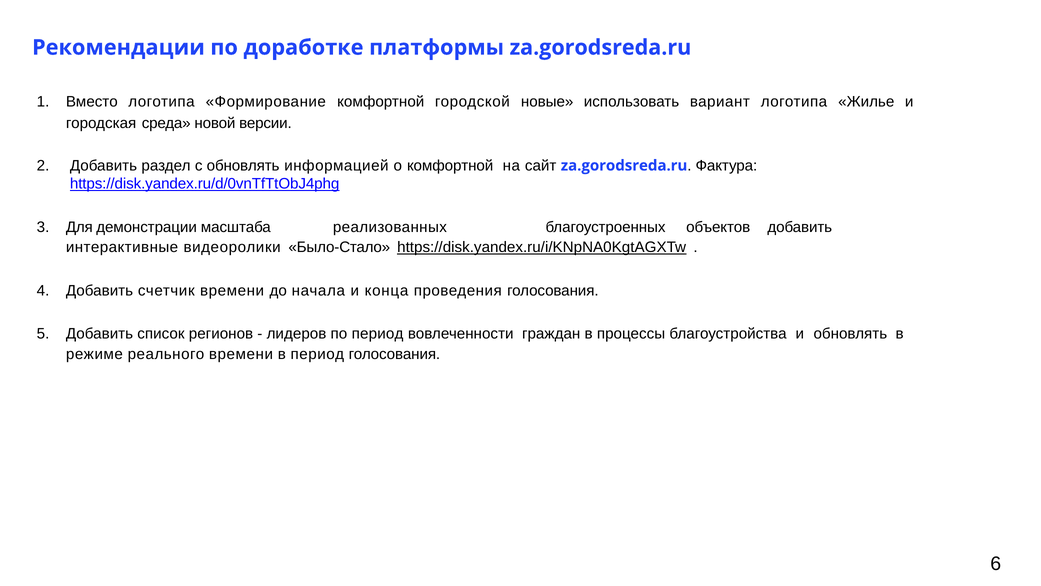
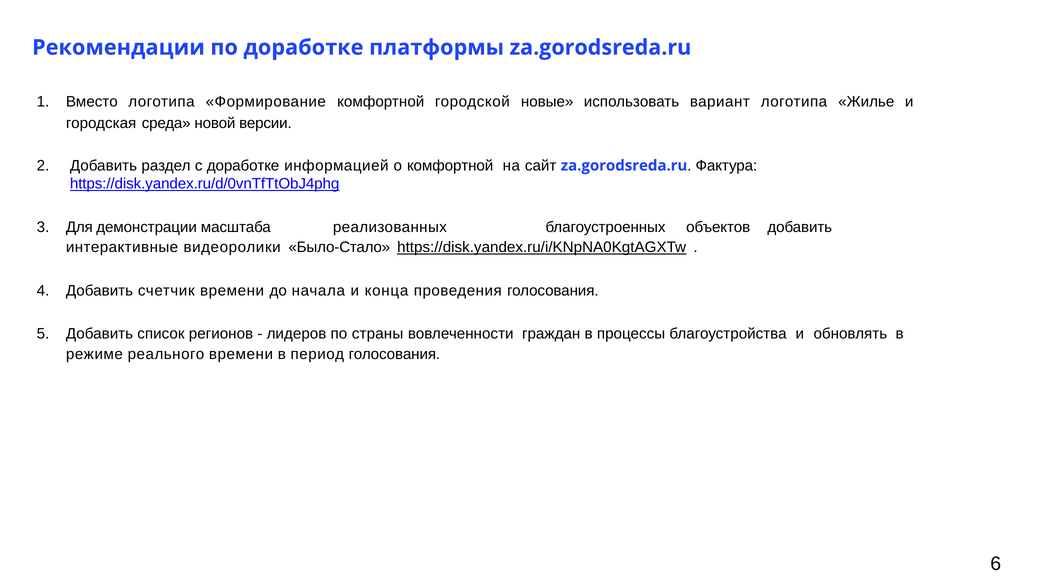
с обновлять: обновлять -> доработке
по период: период -> страны
